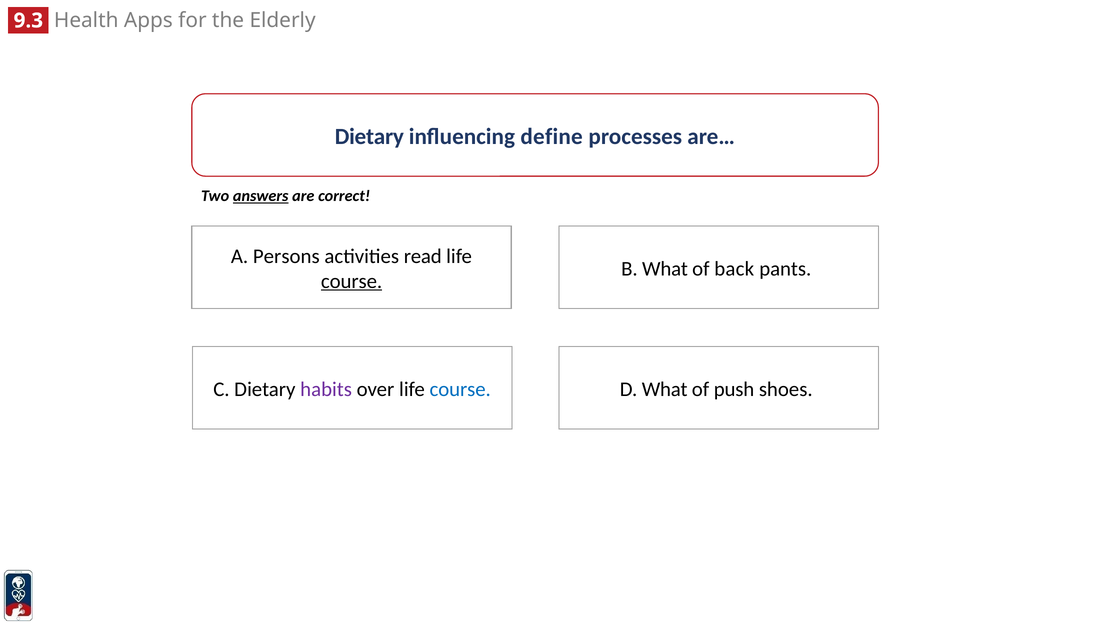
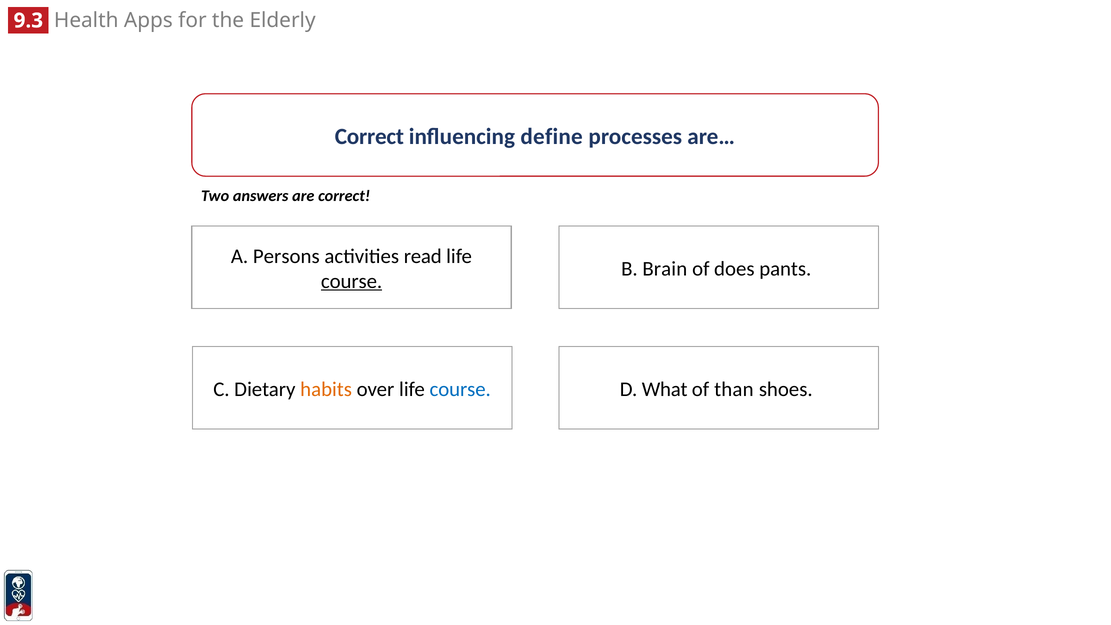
Dietary at (369, 137): Dietary -> Correct
answers underline: present -> none
B What: What -> Brain
back: back -> does
habits colour: purple -> orange
push: push -> than
